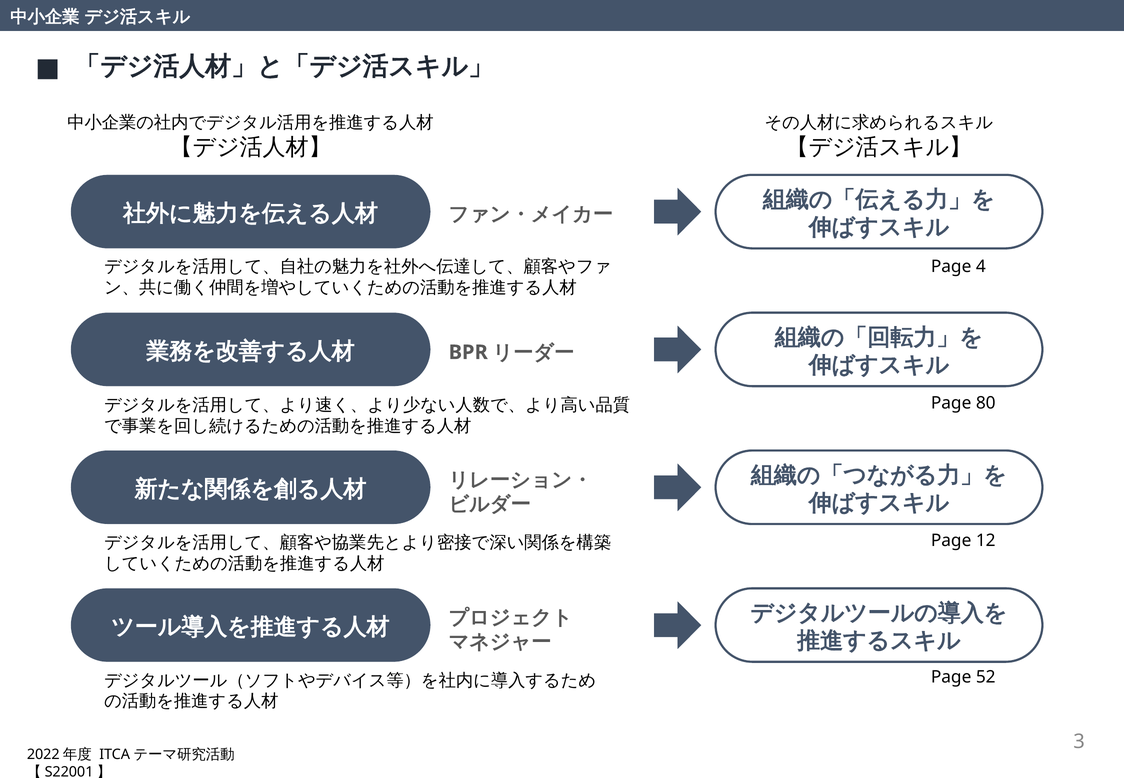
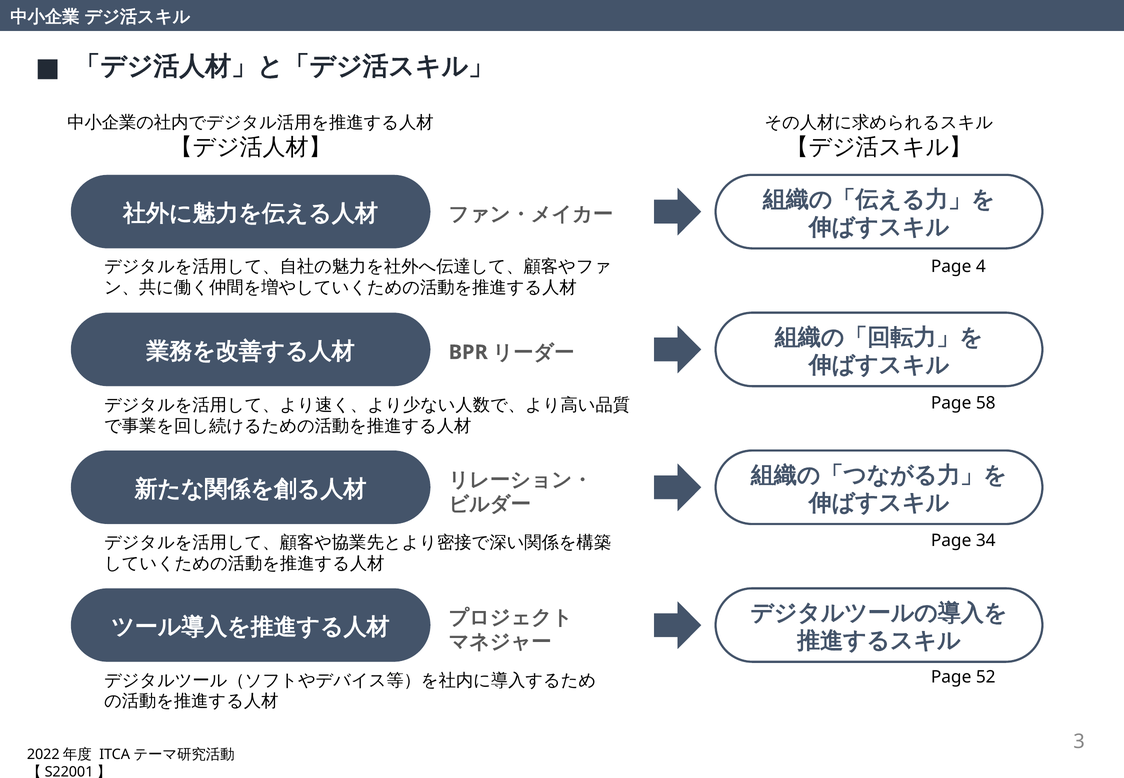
80: 80 -> 58
12: 12 -> 34
